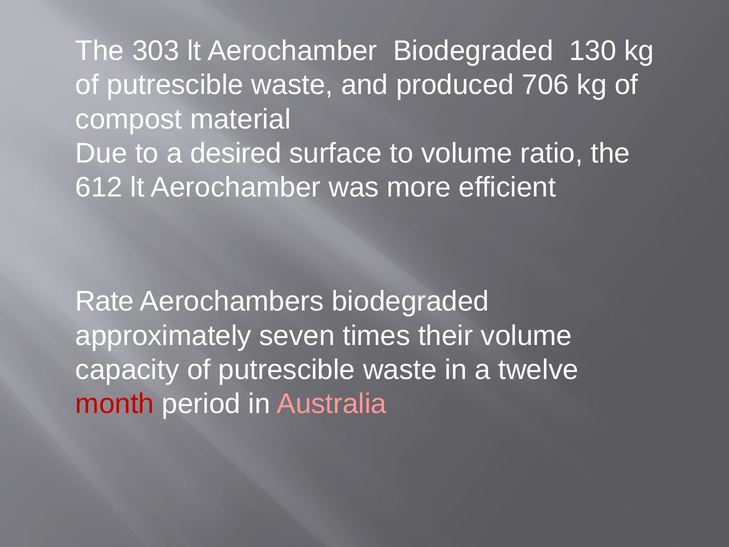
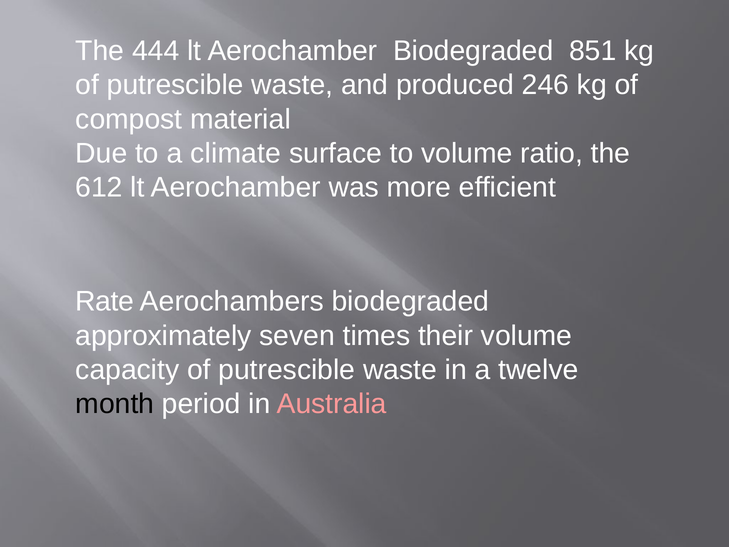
303: 303 -> 444
130: 130 -> 851
706: 706 -> 246
desired: desired -> climate
month colour: red -> black
